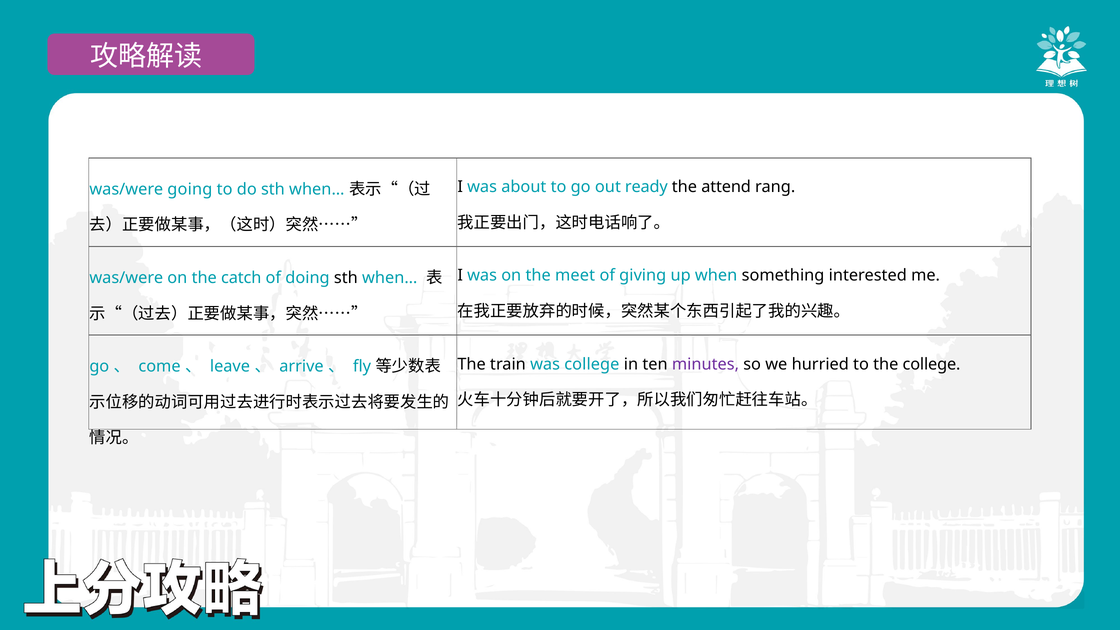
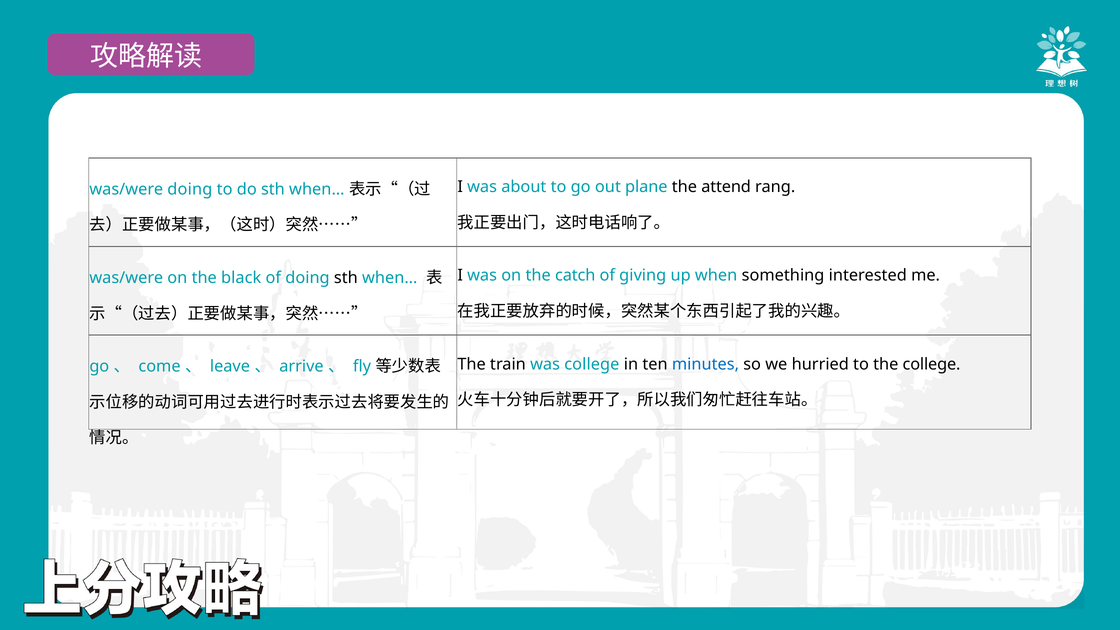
ready: ready -> plane
was/were going: going -> doing
meet: meet -> catch
catch: catch -> black
minutes colour: purple -> blue
